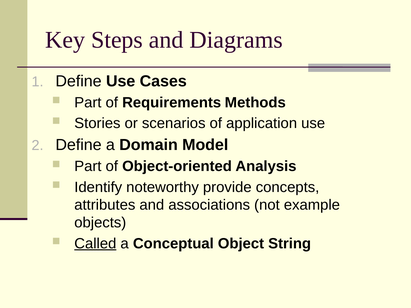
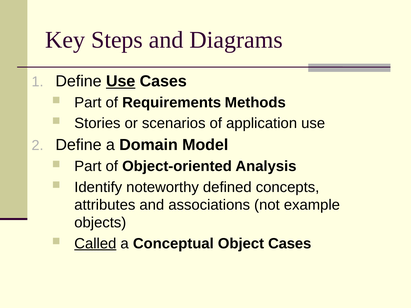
Use at (121, 81) underline: none -> present
provide: provide -> defined
Object String: String -> Cases
